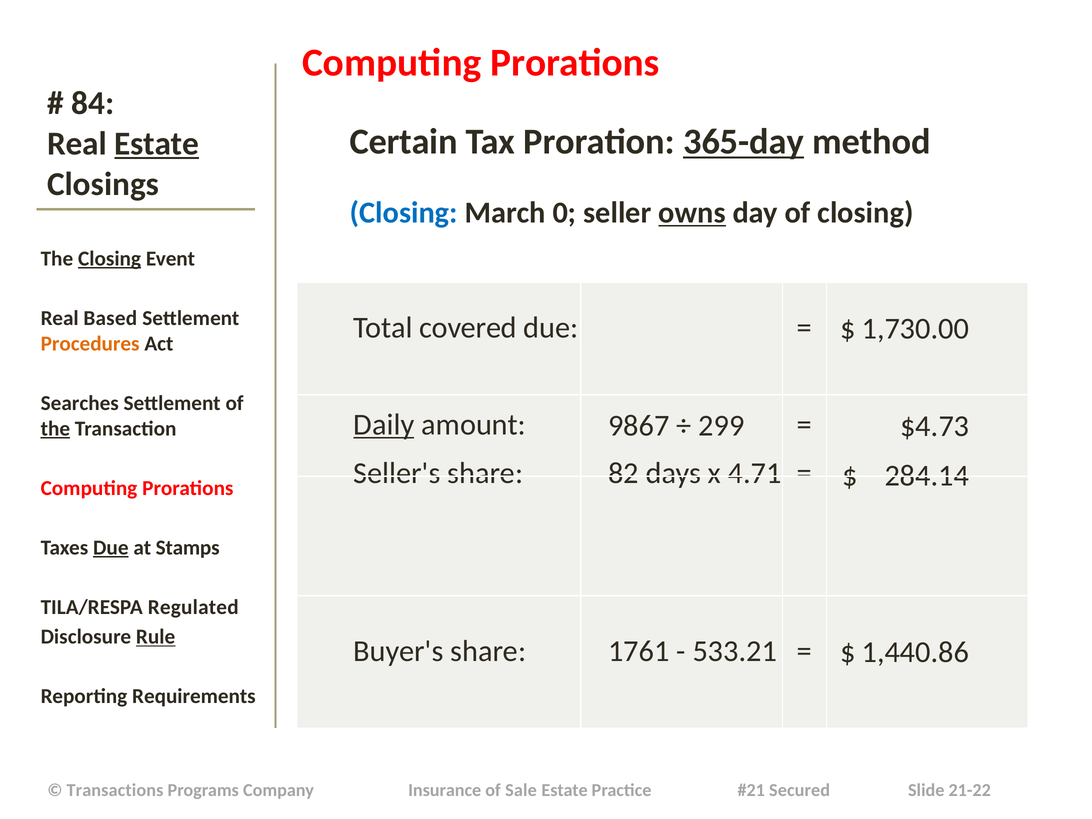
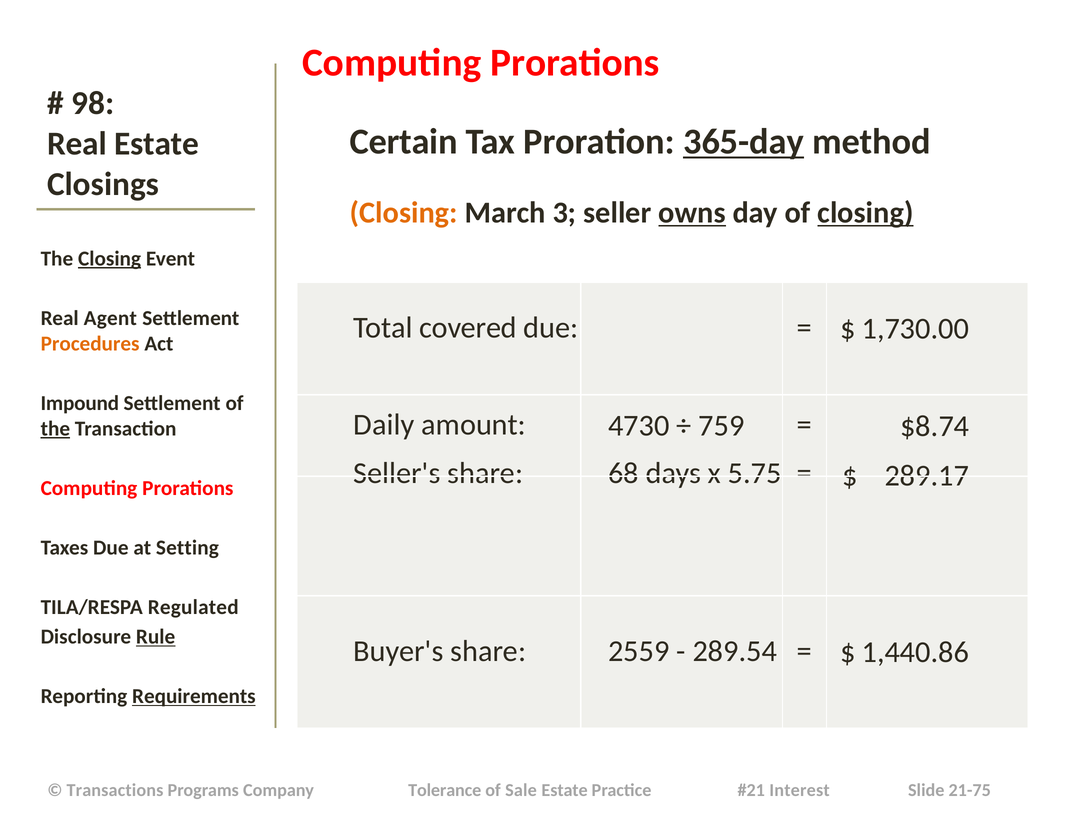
84: 84 -> 98
Estate at (157, 144) underline: present -> none
Closing at (404, 213) colour: blue -> orange
0: 0 -> 3
closing at (865, 213) underline: none -> present
Based: Based -> Agent
Searches: Searches -> Impound
Daily underline: present -> none
9867: 9867 -> 4730
299: 299 -> 759
$4.73: $4.73 -> $8.74
82: 82 -> 68
4.71: 4.71 -> 5.75
284.14: 284.14 -> 289.17
Due at (111, 548) underline: present -> none
Stamps: Stamps -> Setting
1761: 1761 -> 2559
533.21: 533.21 -> 289.54
Requirements underline: none -> present
Insurance: Insurance -> Tolerance
Secured: Secured -> Interest
21-22: 21-22 -> 21-75
